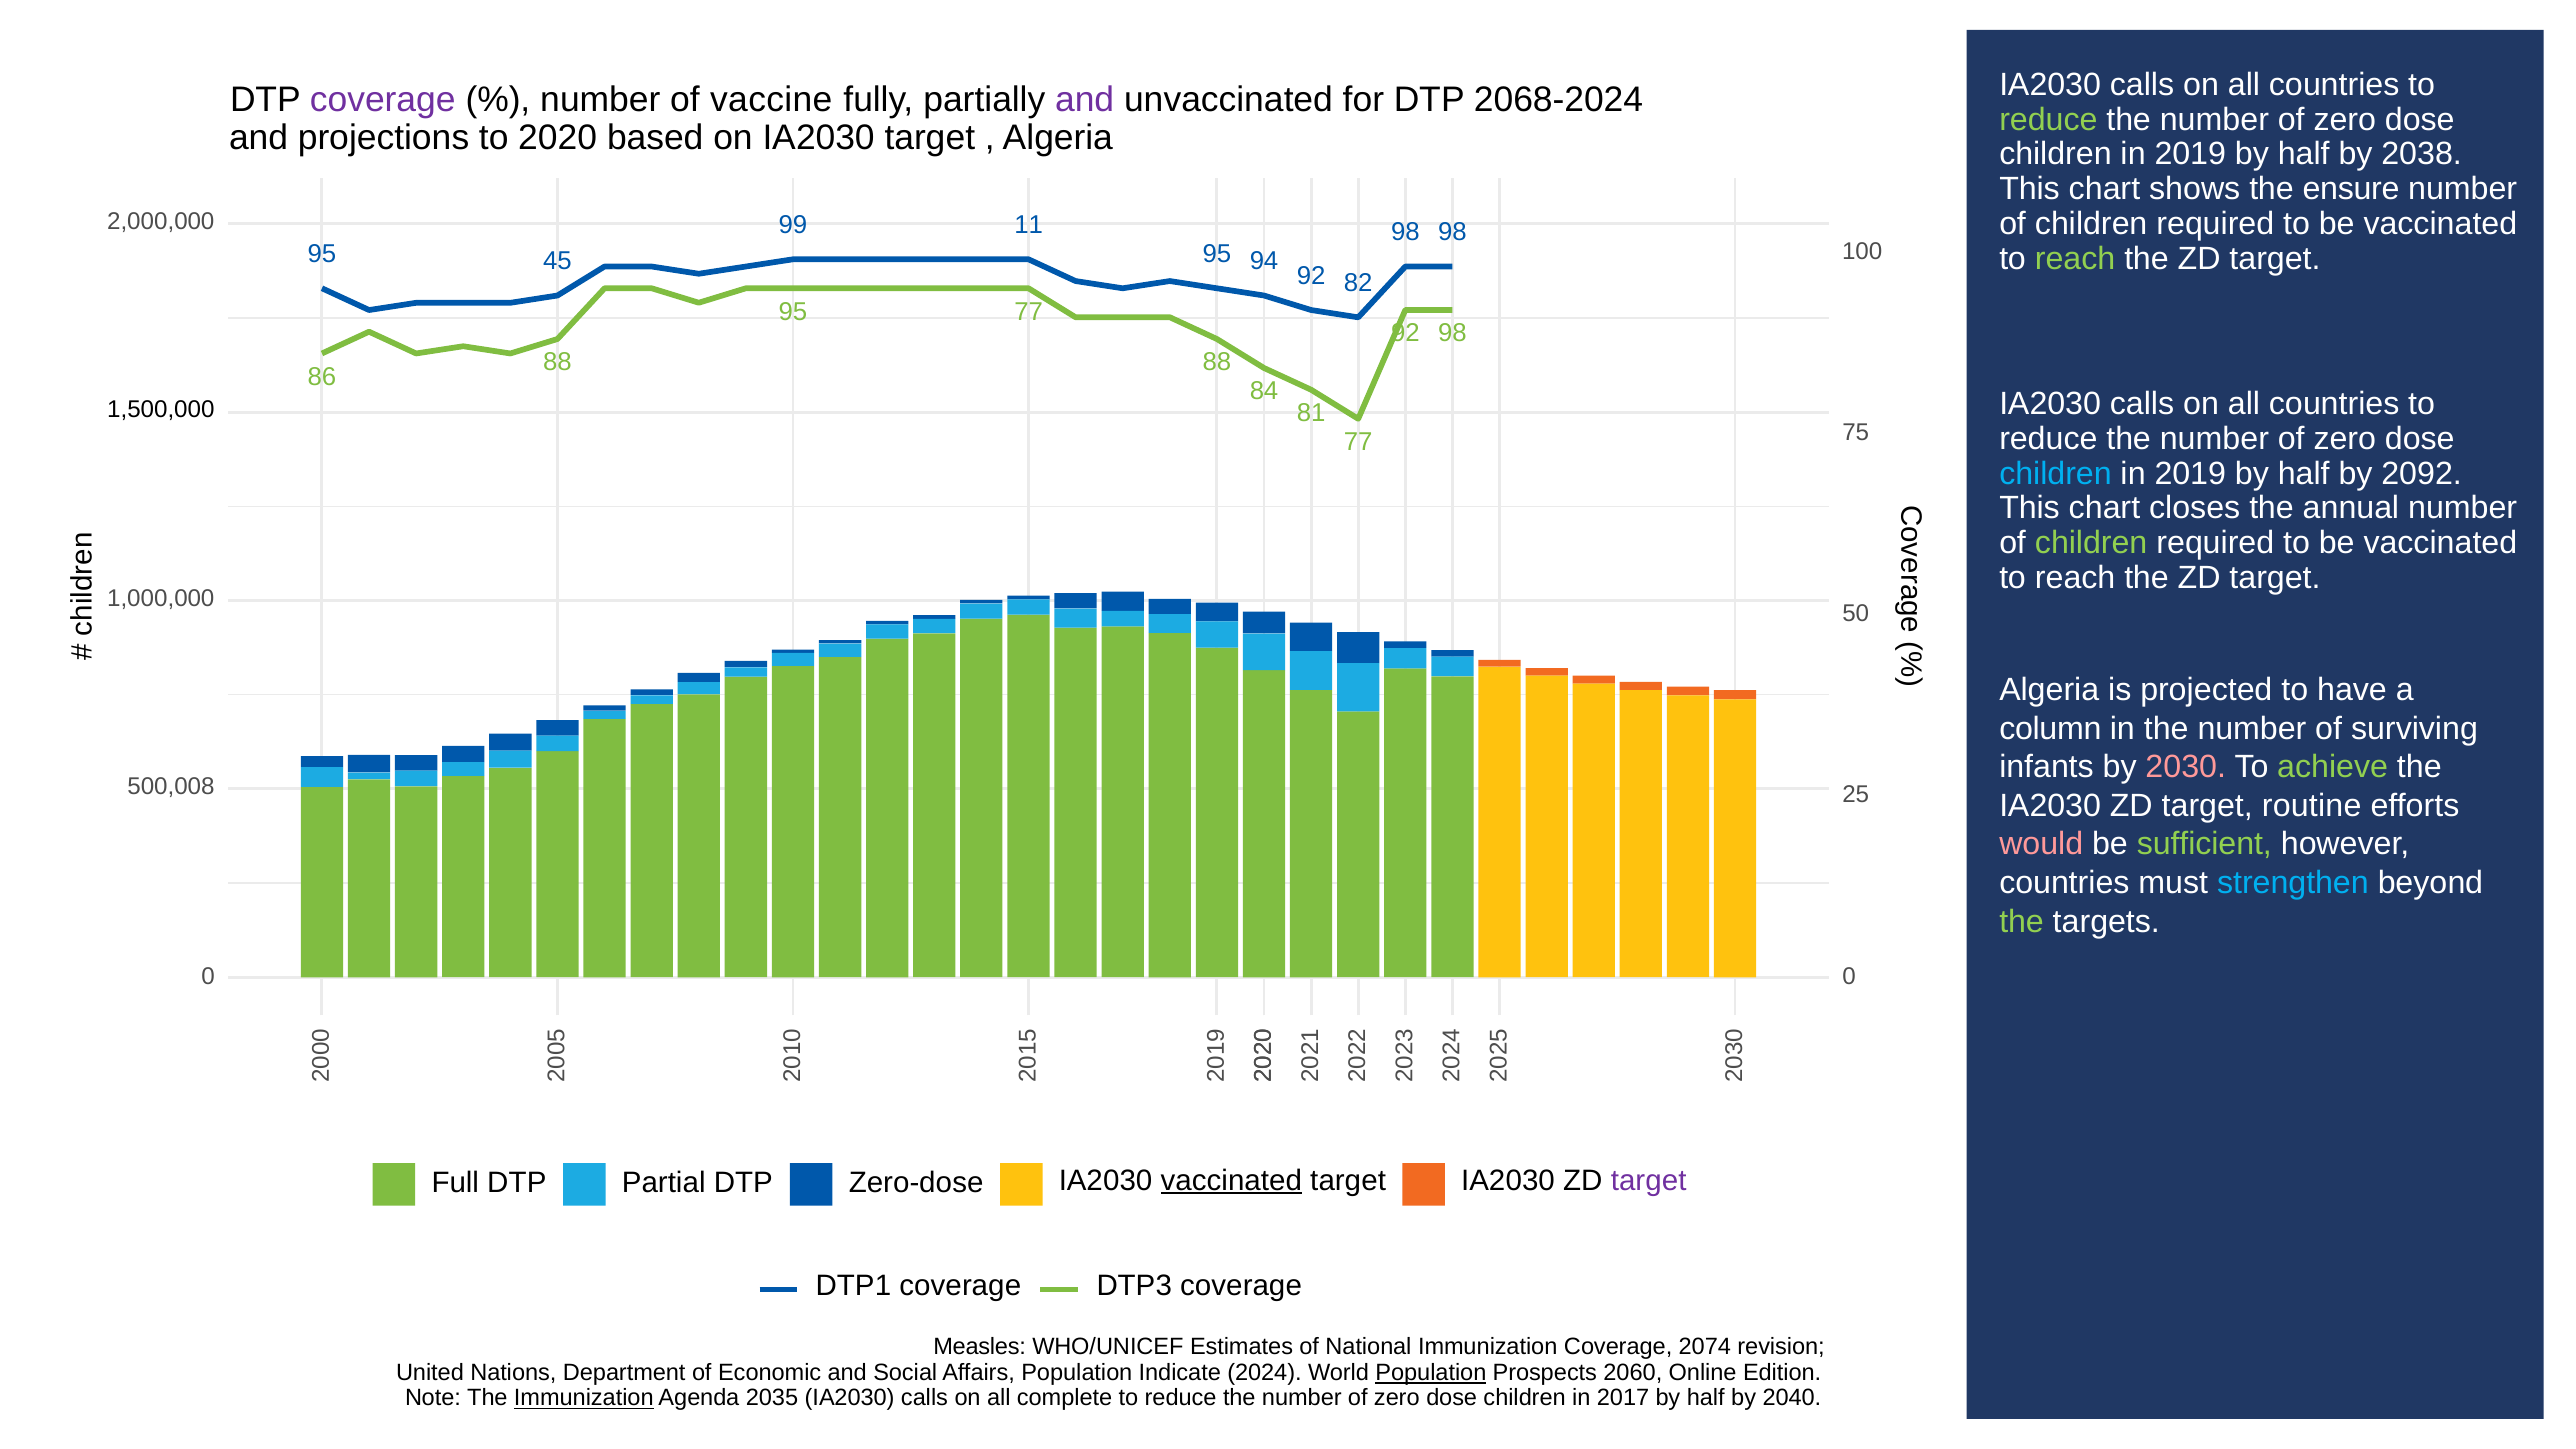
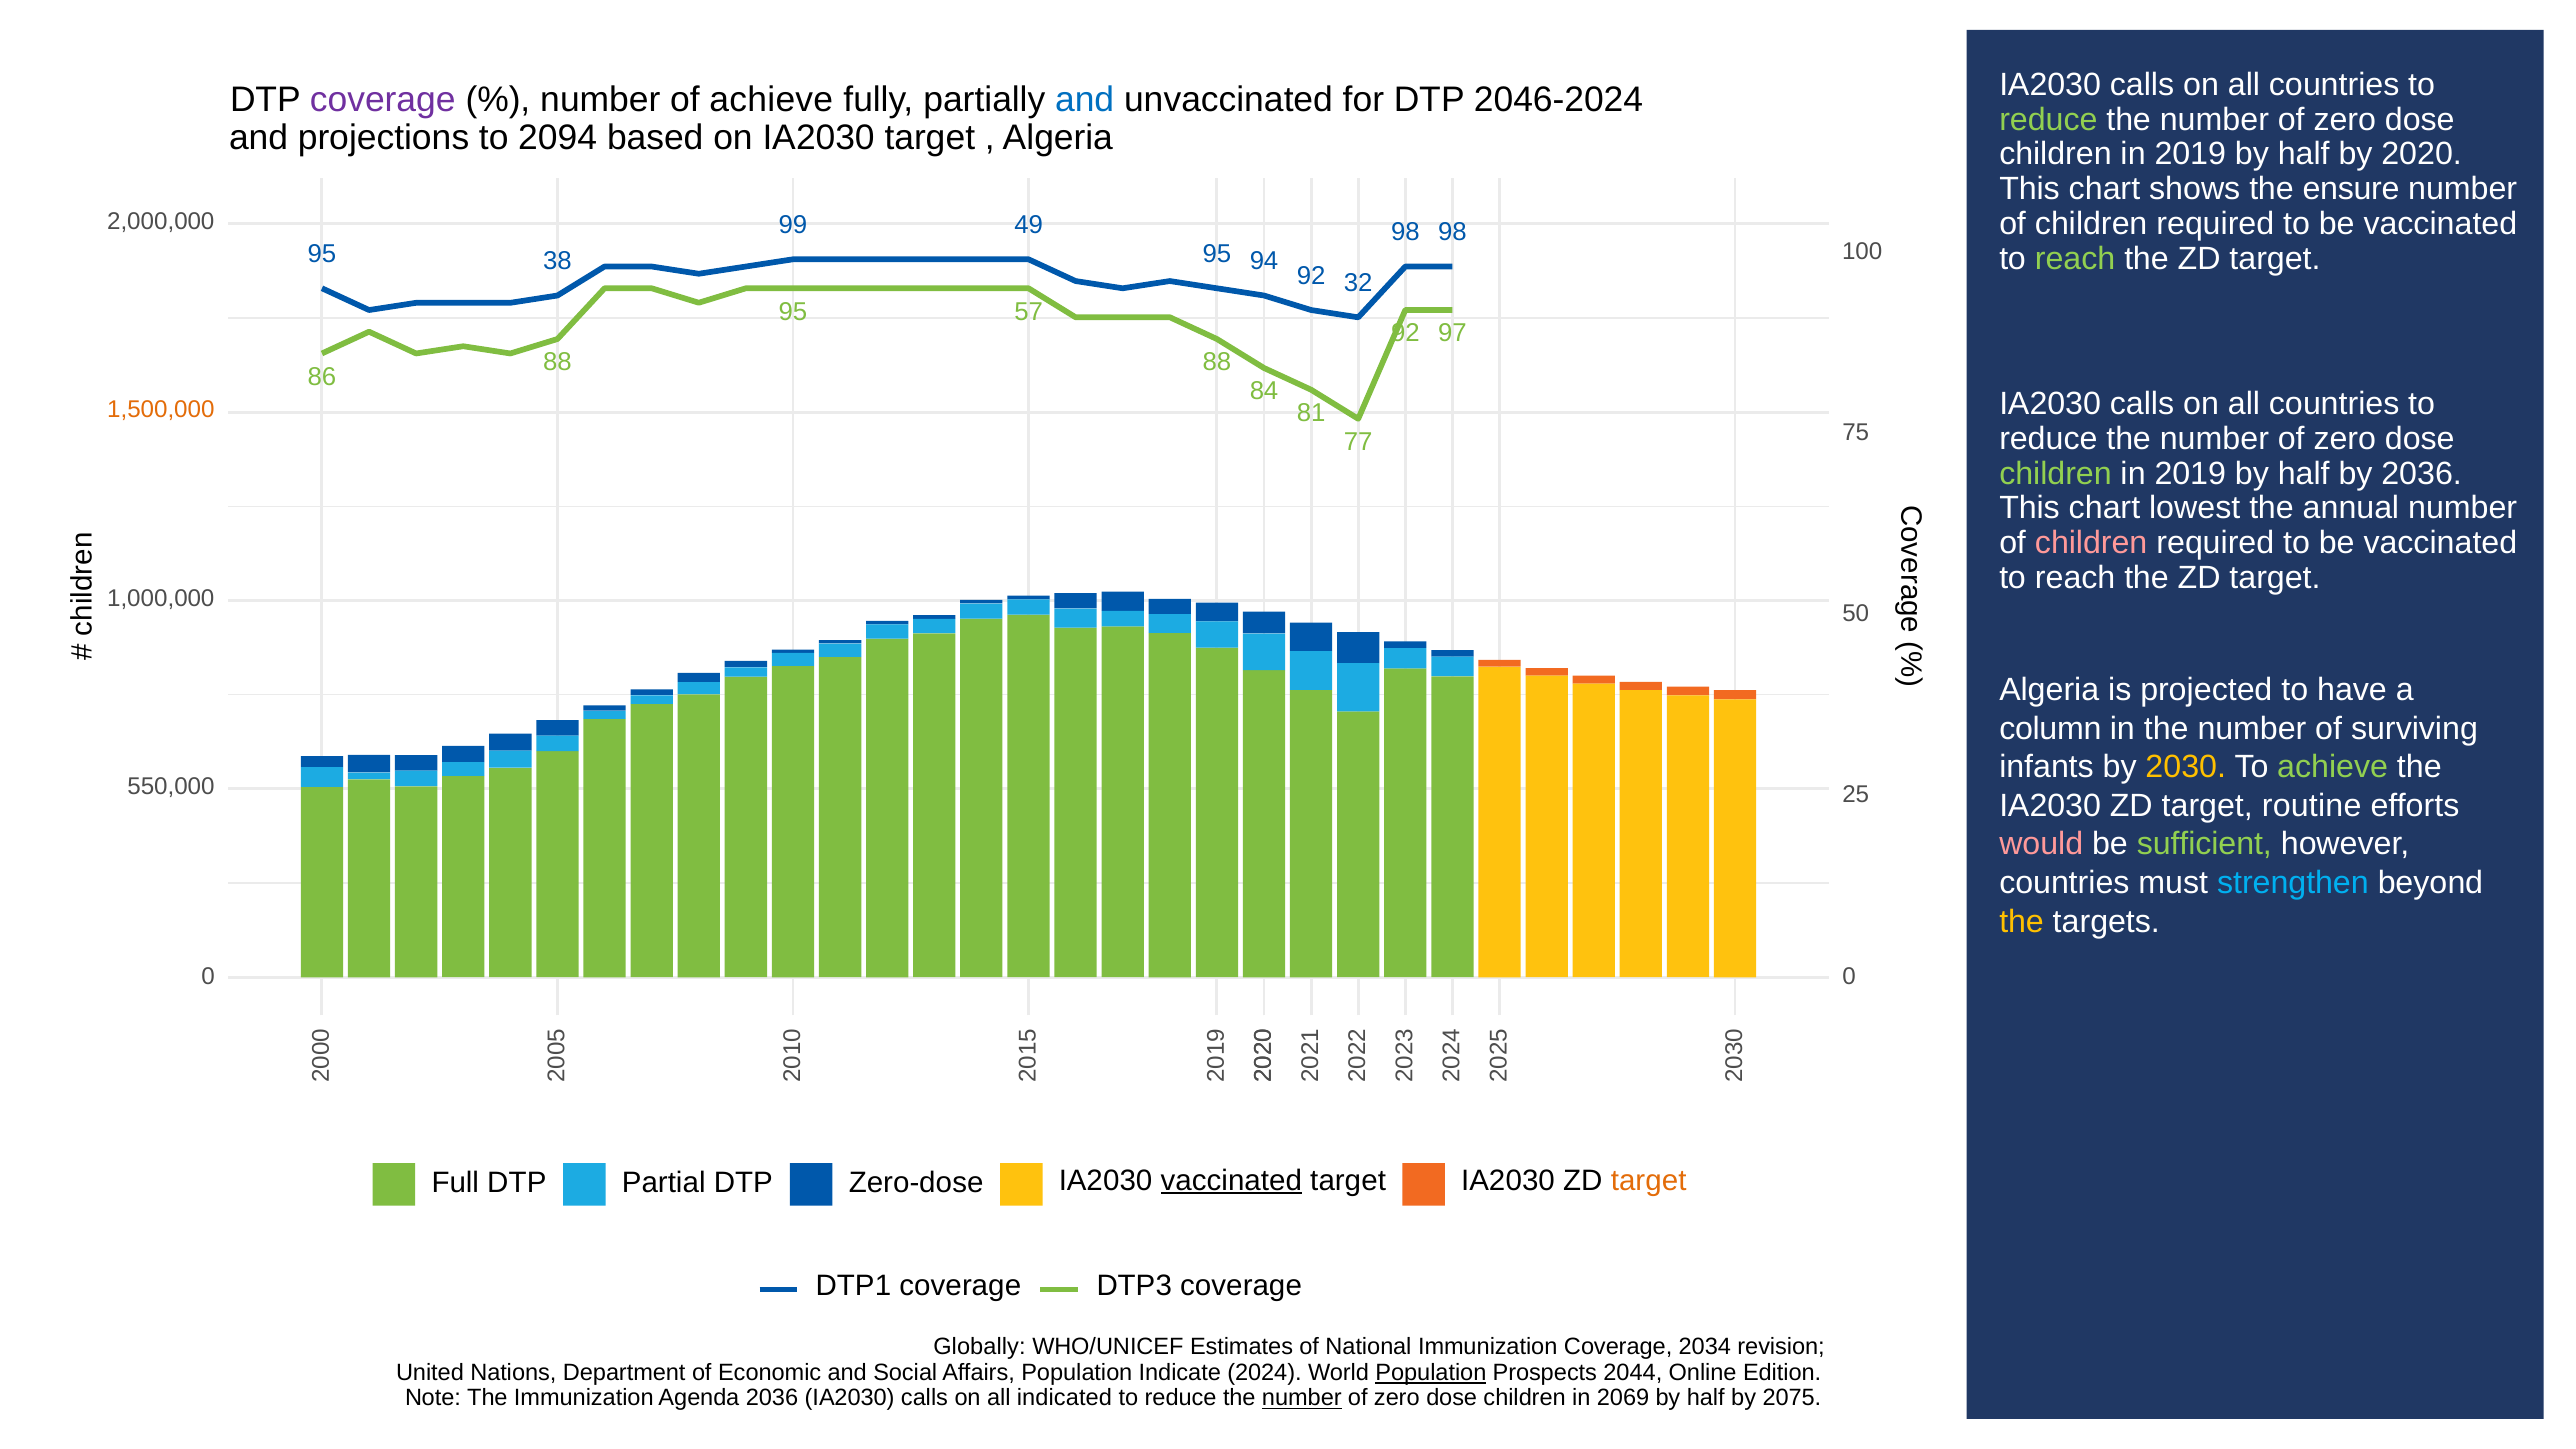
of vaccine: vaccine -> achieve
and at (1085, 100) colour: purple -> blue
2068-2024: 2068-2024 -> 2046-2024
2020: 2020 -> 2094
2038: 2038 -> 2020
11: 11 -> 49
45: 45 -> 38
82: 82 -> 32
95 77: 77 -> 57
92 98: 98 -> 97
1,500,000 colour: black -> orange
children at (2056, 474) colour: light blue -> light green
by 2092: 2092 -> 2036
closes: closes -> lowest
children at (2091, 543) colour: light green -> pink
2030 colour: pink -> yellow
500,008: 500,008 -> 550,000
the at (2022, 922) colour: light green -> yellow
target at (1649, 1180) colour: purple -> orange
Measles: Measles -> Globally
2074: 2074 -> 2034
2060: 2060 -> 2044
Immunization at (584, 1398) underline: present -> none
Agenda 2035: 2035 -> 2036
complete: complete -> indicated
number at (1302, 1398) underline: none -> present
2017: 2017 -> 2069
2040: 2040 -> 2075
